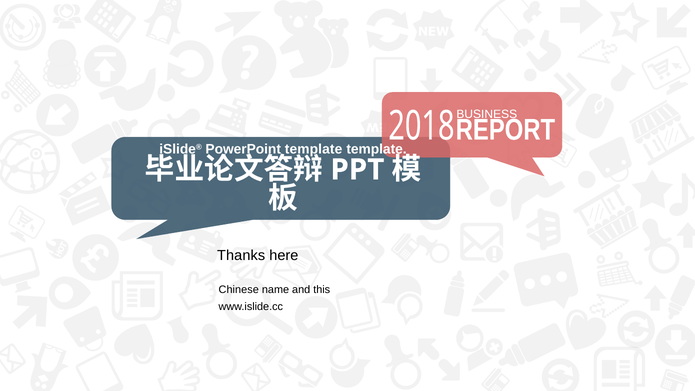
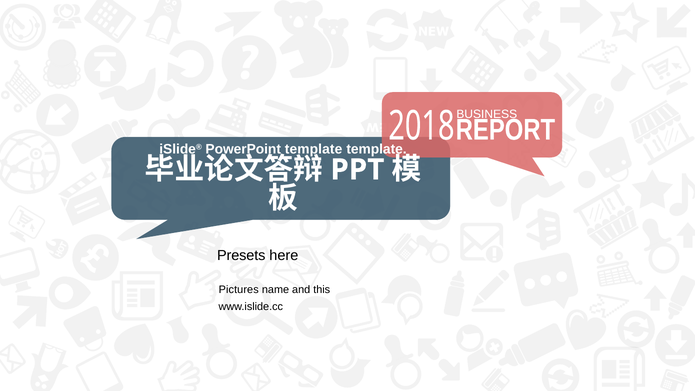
Thanks: Thanks -> Presets
Chinese: Chinese -> Pictures
